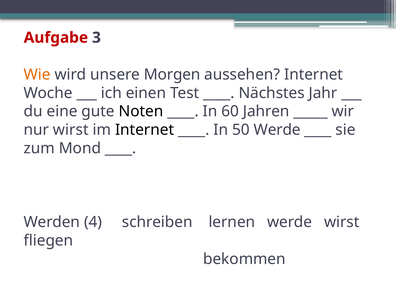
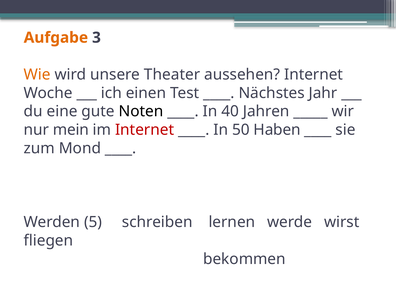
Aufgabe colour: red -> orange
Morgen: Morgen -> Theater
60: 60 -> 40
nur wirst: wirst -> mein
Internet at (145, 130) colour: black -> red
50 Werde: Werde -> Haben
4: 4 -> 5
